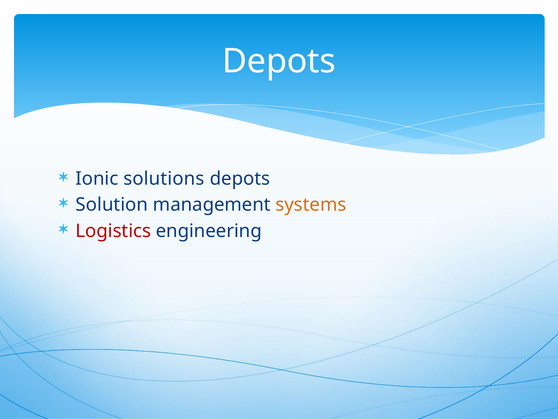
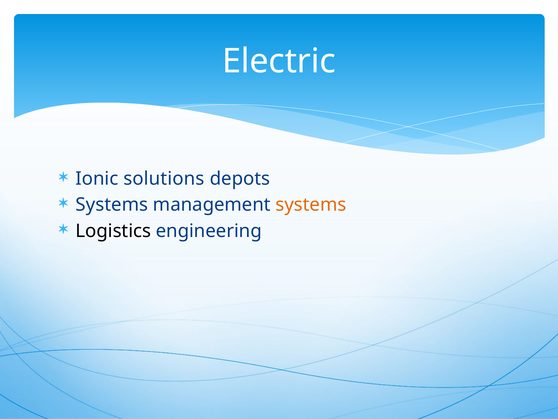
Depots at (279, 61): Depots -> Electric
Solution at (112, 205): Solution -> Systems
Logistics colour: red -> black
